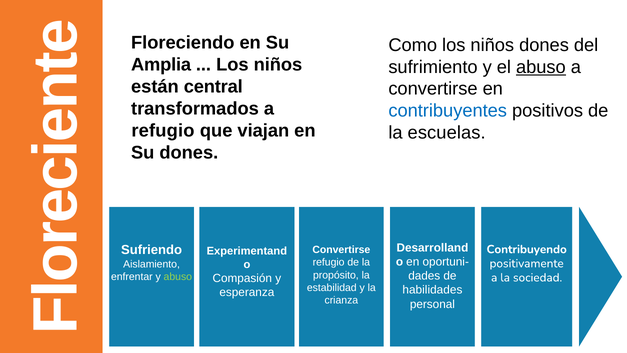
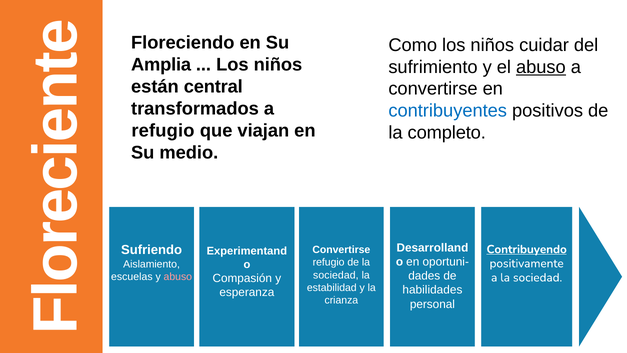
niños dones: dones -> cuidar
escuelas: escuelas -> completo
Su dones: dones -> medio
Contribuyendo underline: none -> present
propósito at (336, 275): propósito -> sociedad
enfrentar: enfrentar -> escuelas
abuso at (178, 276) colour: light green -> pink
